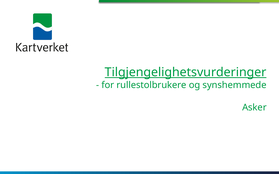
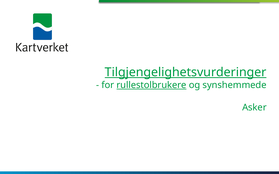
rullestolbrukere underline: none -> present
